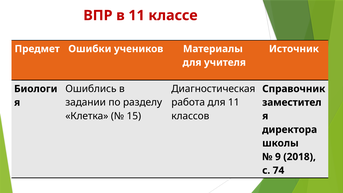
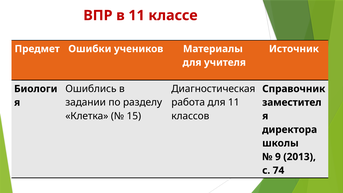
2018: 2018 -> 2013
